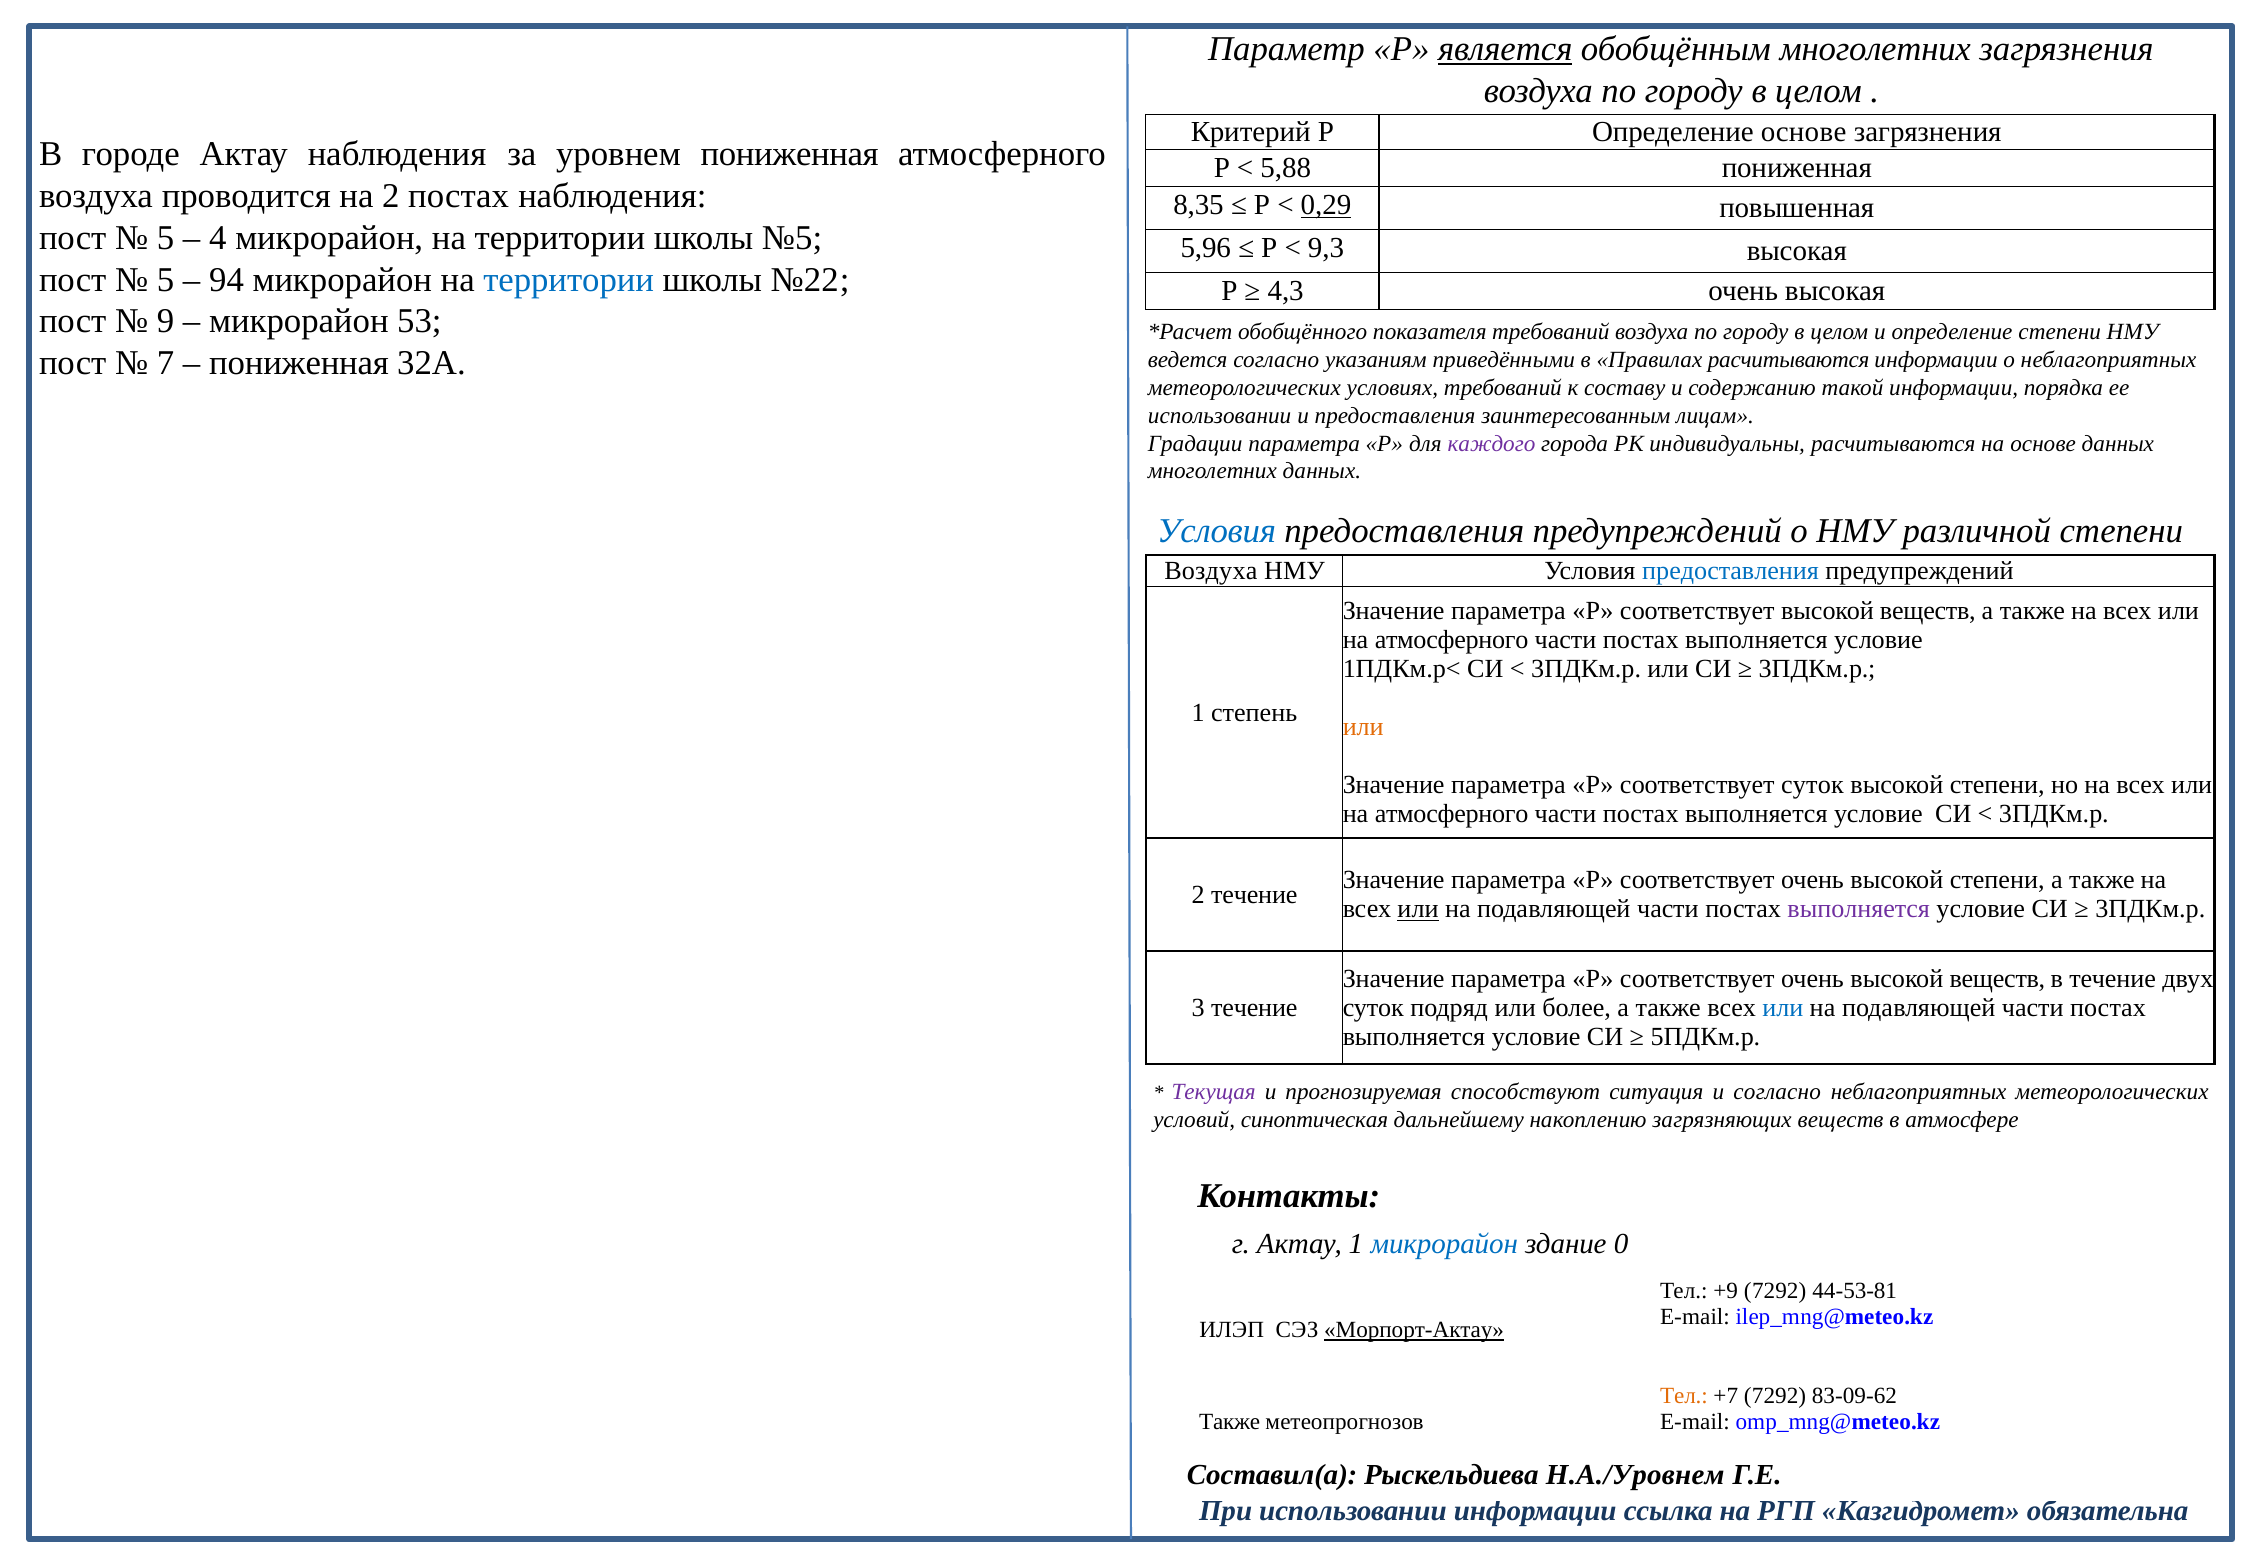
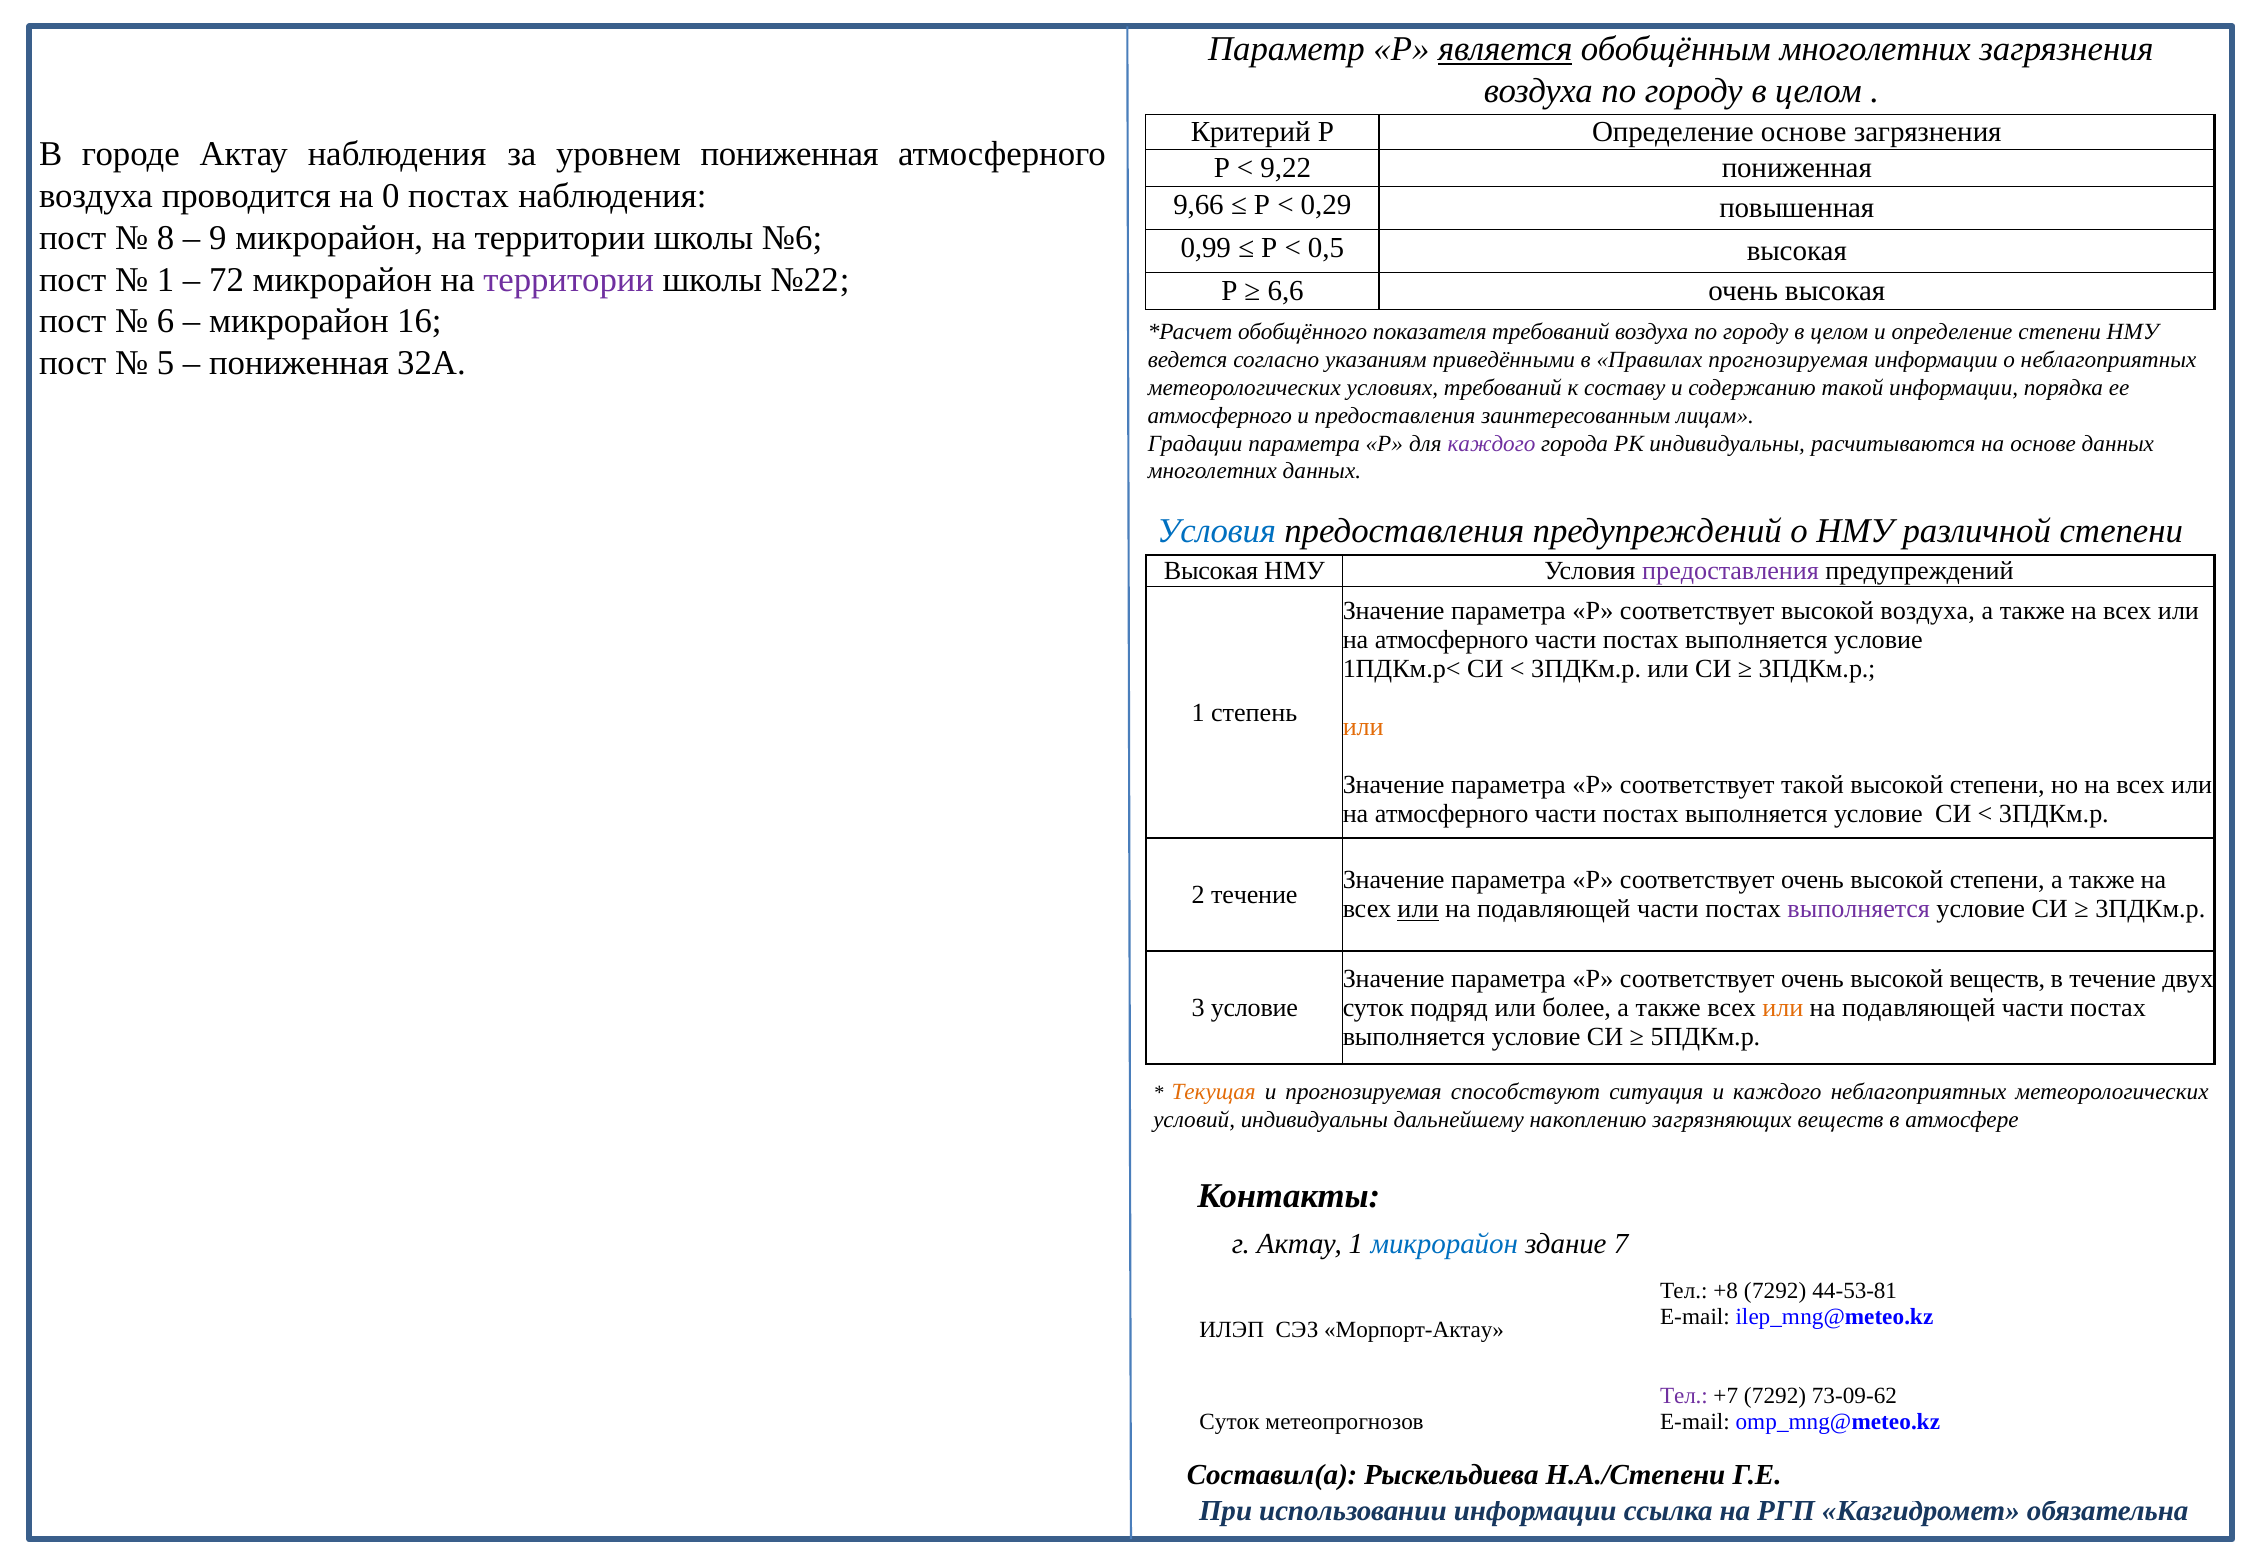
5,88: 5,88 -> 9,22
на 2: 2 -> 0
8,35: 8,35 -> 9,66
0,29 underline: present -> none
5 at (165, 238): 5 -> 8
4: 4 -> 9
№5: №5 -> №6
5,96: 5,96 -> 0,99
9,3: 9,3 -> 0,5
5 at (165, 280): 5 -> 1
94: 94 -> 72
территории at (569, 280) colour: blue -> purple
4,3: 4,3 -> 6,6
9: 9 -> 6
53: 53 -> 16
7: 7 -> 5
Правилах расчитываются: расчитываются -> прогнозируемая
использовании at (1220, 416): использовании -> атмосферного
Воздуха at (1211, 571): Воздуха -> Высокая
предоставления at (1731, 571) colour: blue -> purple
соответствует высокой веществ: веществ -> воздуха
соответствует суток: суток -> такой
3 течение: течение -> условие
или at (1783, 1008) colour: blue -> orange
Текущая colour: purple -> orange
и согласно: согласно -> каждого
условий синоптическая: синоптическая -> индивидуальны
0: 0 -> 7
+9: +9 -> +8
Морпорт-Актау underline: present -> none
Тел at (1684, 1396) colour: orange -> purple
83-09-62: 83-09-62 -> 73-09-62
Также at (1230, 1421): Также -> Суток
Н.А./Уровнем: Н.А./Уровнем -> Н.А./Степени
